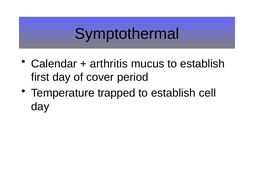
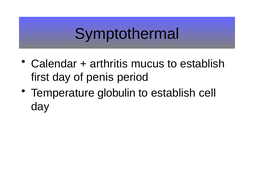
cover: cover -> penis
trapped: trapped -> globulin
